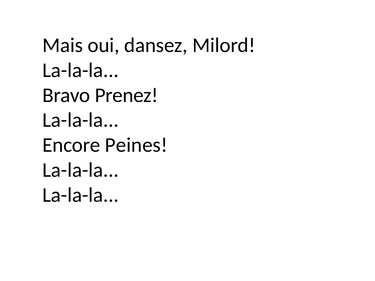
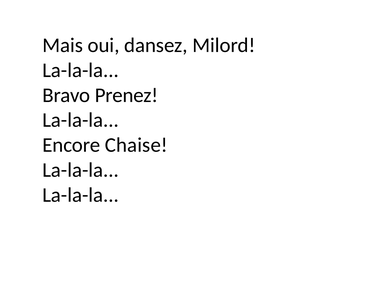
Peines: Peines -> Chaise
